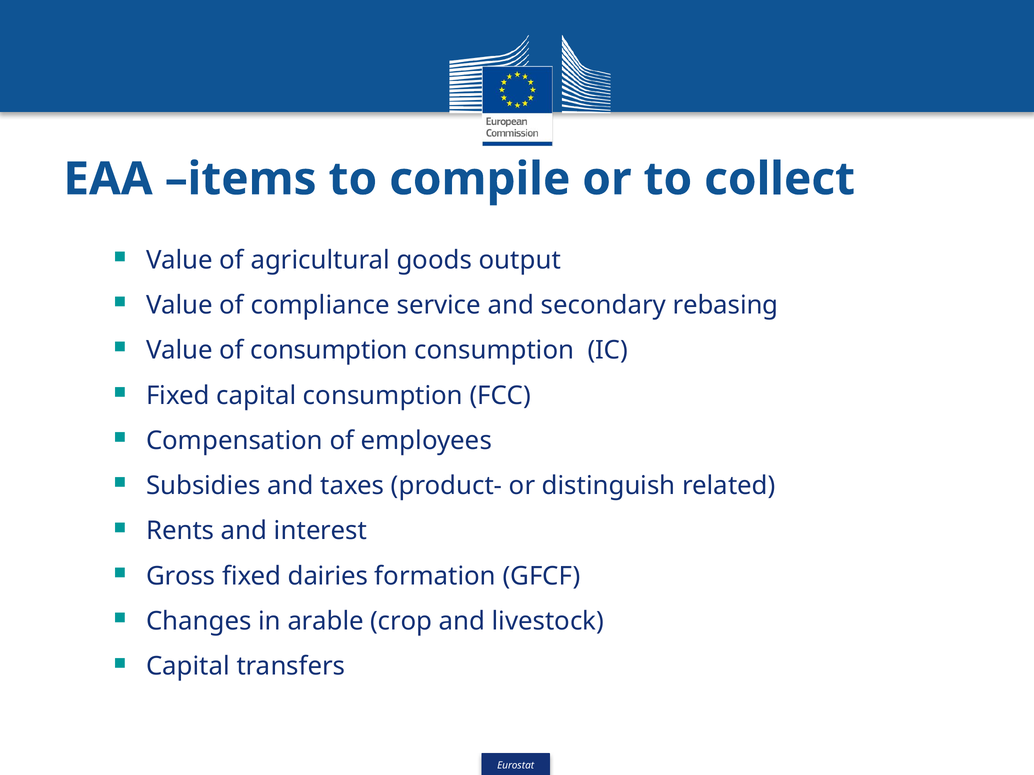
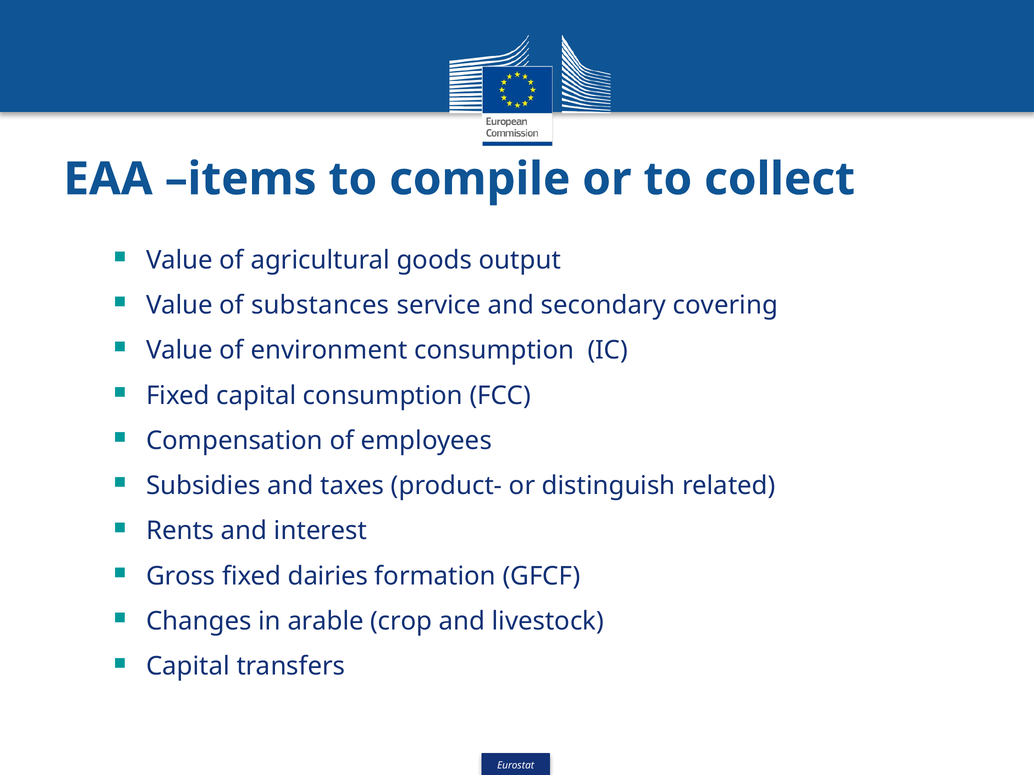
compliance: compliance -> substances
rebasing: rebasing -> covering
of consumption: consumption -> environment
